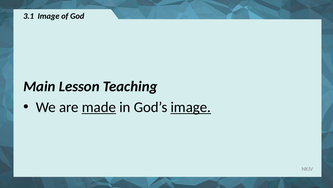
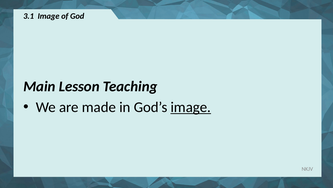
made underline: present -> none
